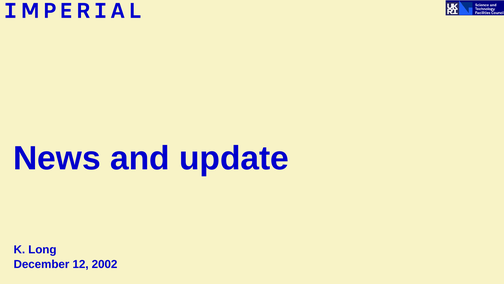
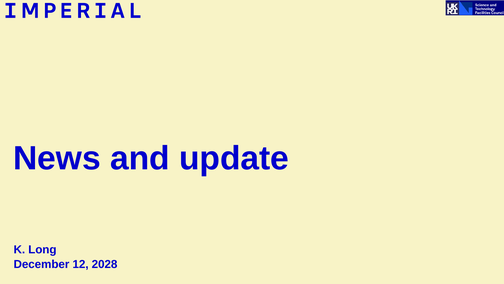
2002: 2002 -> 2028
